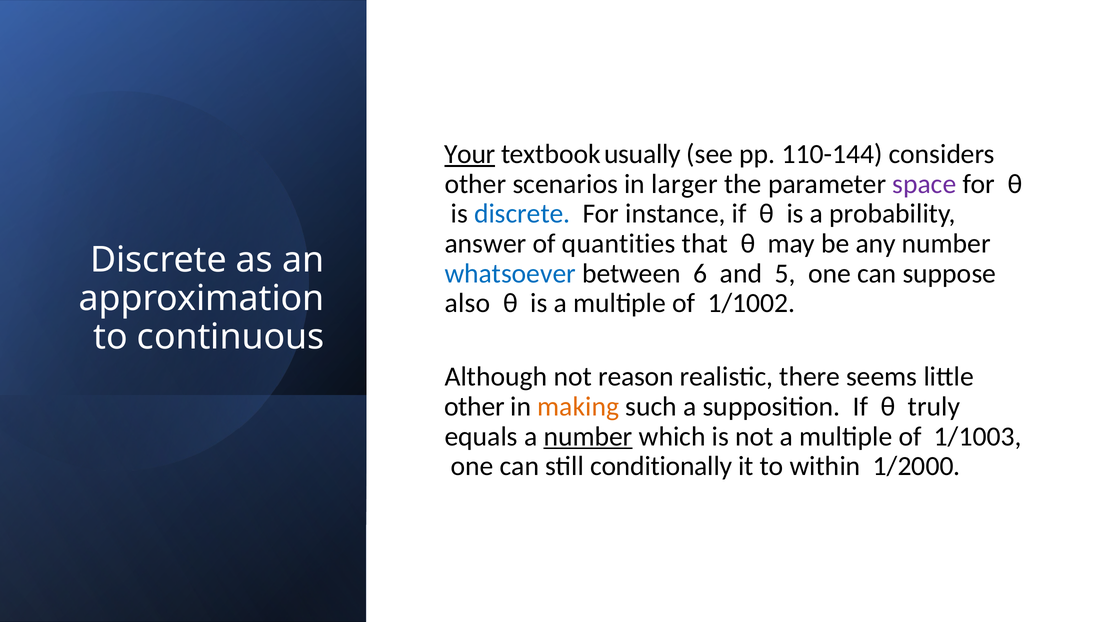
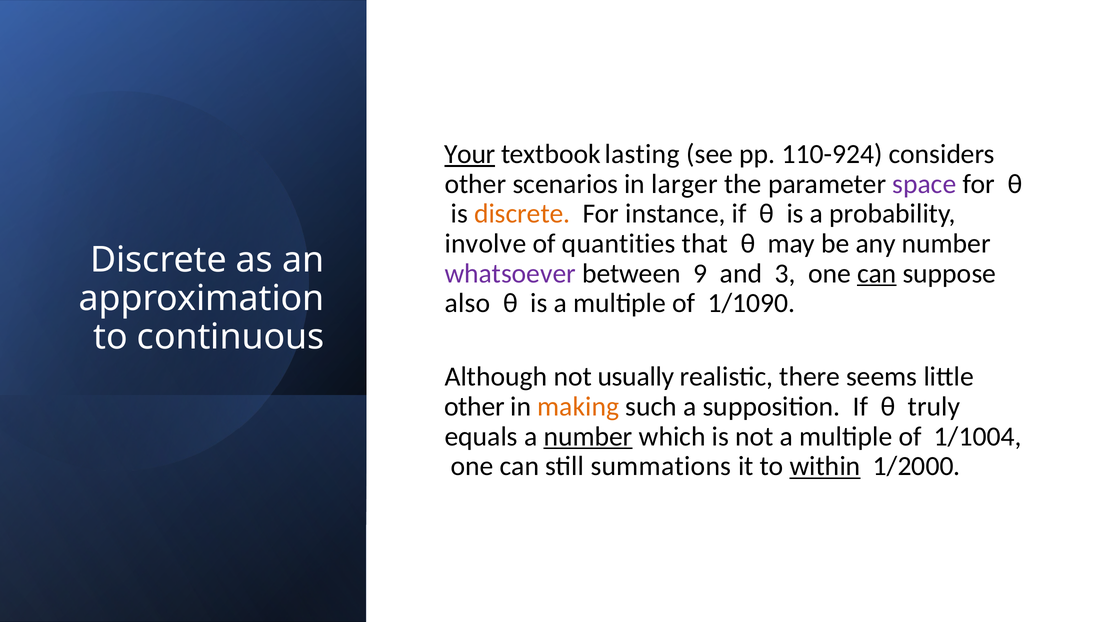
usually: usually -> lasting
110-144: 110-144 -> 110-924
discrete at (522, 214) colour: blue -> orange
answer: answer -> involve
whatsoever colour: blue -> purple
6: 6 -> 9
5: 5 -> 3
can at (877, 274) underline: none -> present
1/1002: 1/1002 -> 1/1090
reason: reason -> usually
1/1003: 1/1003 -> 1/1004
conditionally: conditionally -> summations
within underline: none -> present
